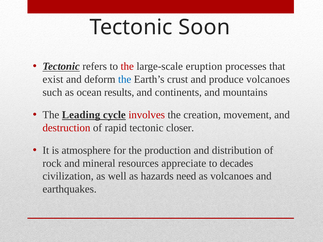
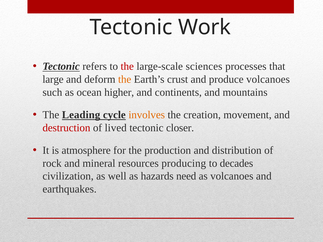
Soon: Soon -> Work
eruption: eruption -> sciences
exist: exist -> large
the at (125, 79) colour: blue -> orange
results: results -> higher
involves colour: red -> orange
rapid: rapid -> lived
appreciate: appreciate -> producing
